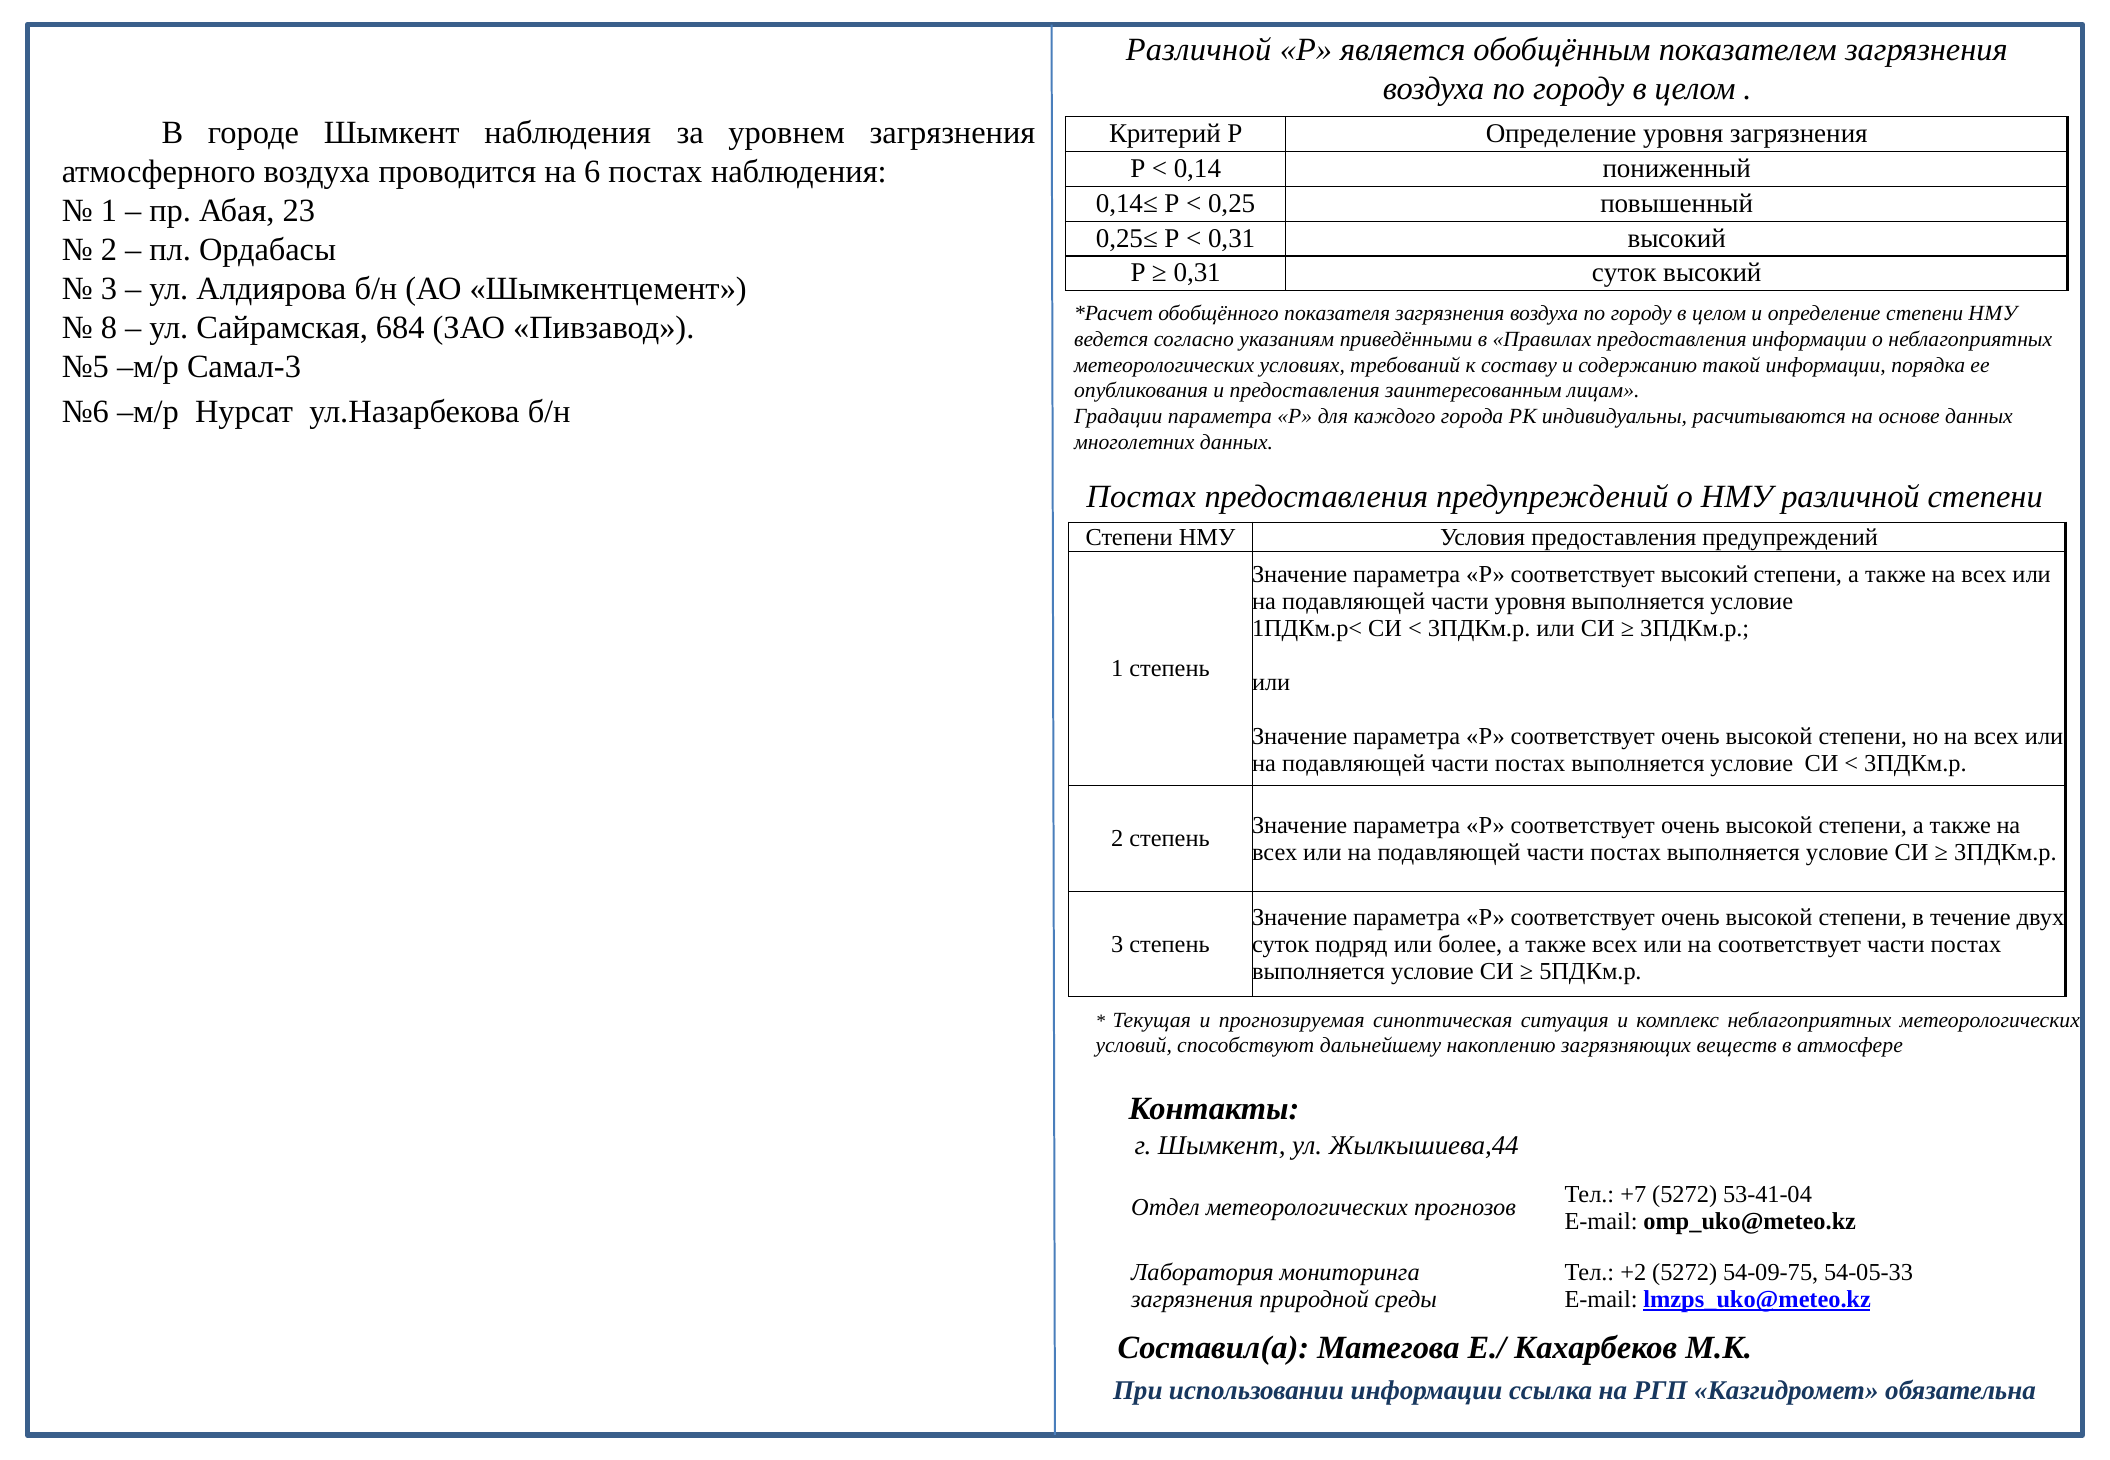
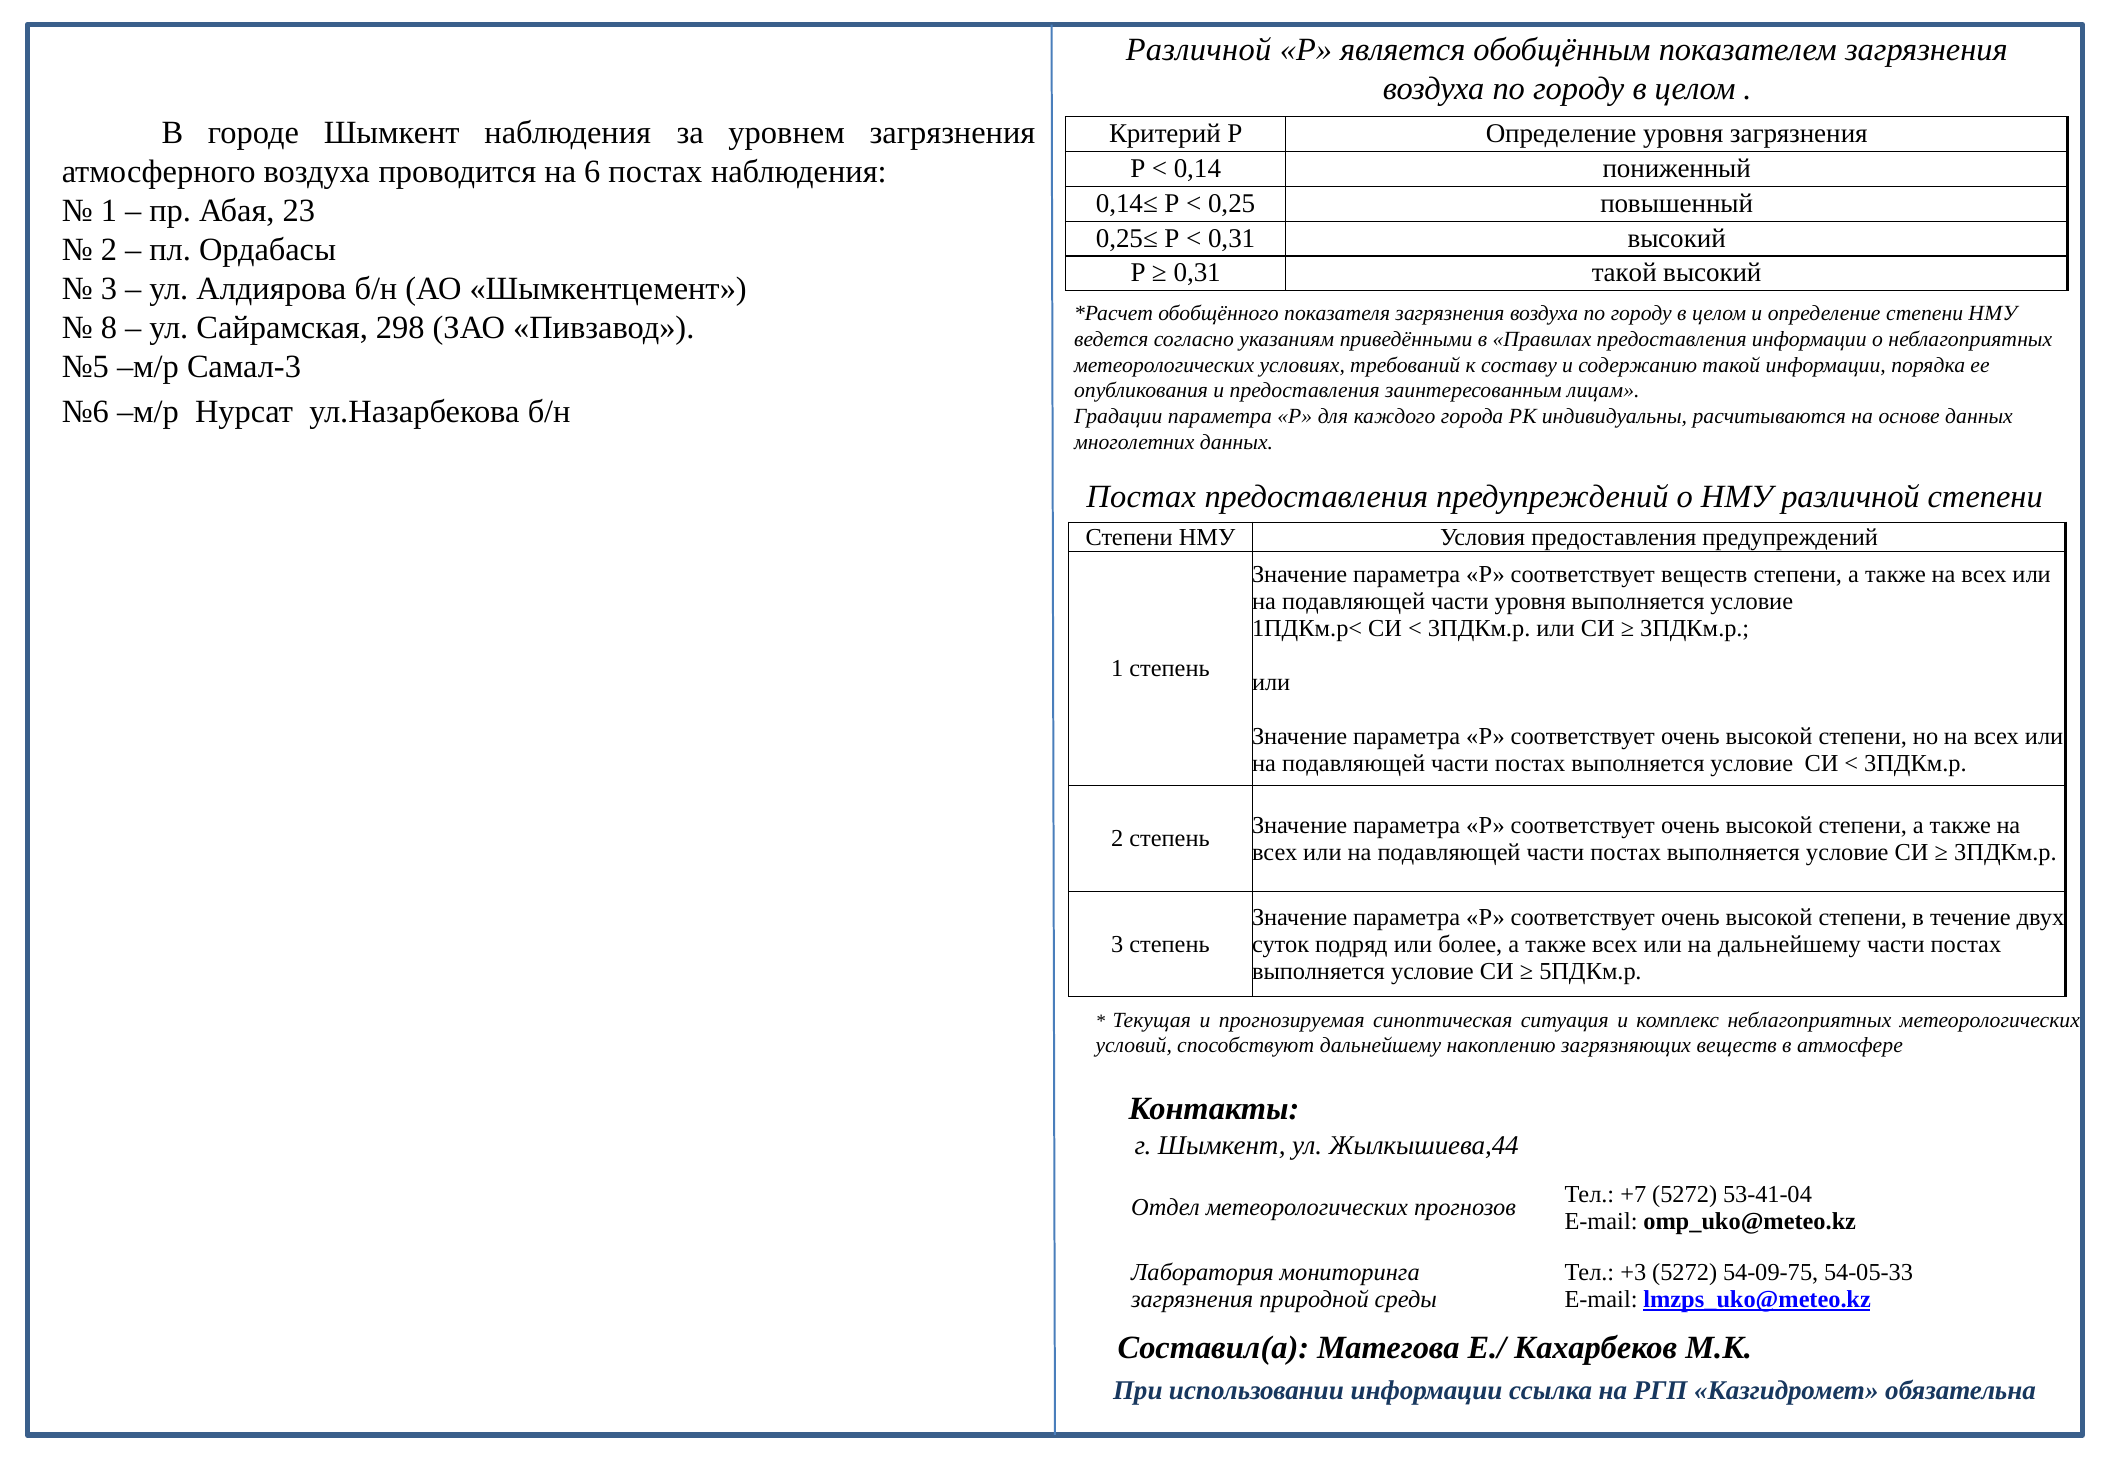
0,31 суток: суток -> такой
684: 684 -> 298
соответствует высокий: высокий -> веществ
на соответствует: соответствует -> дальнейшему
+2: +2 -> +3
